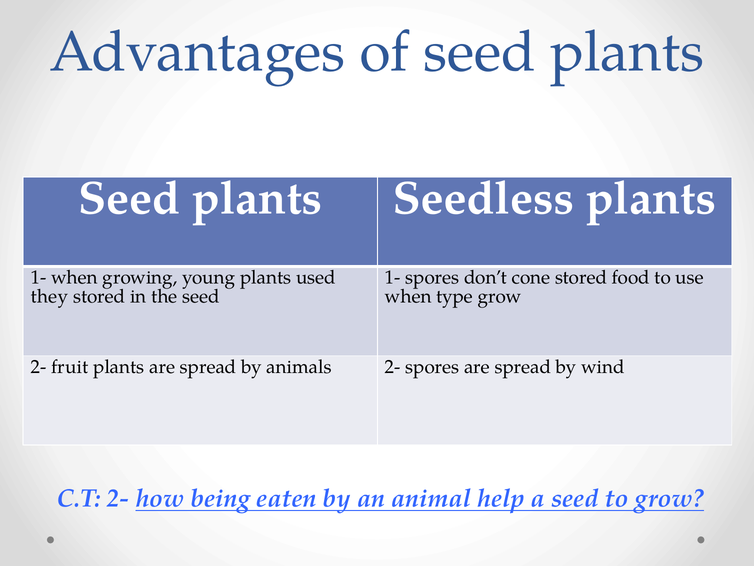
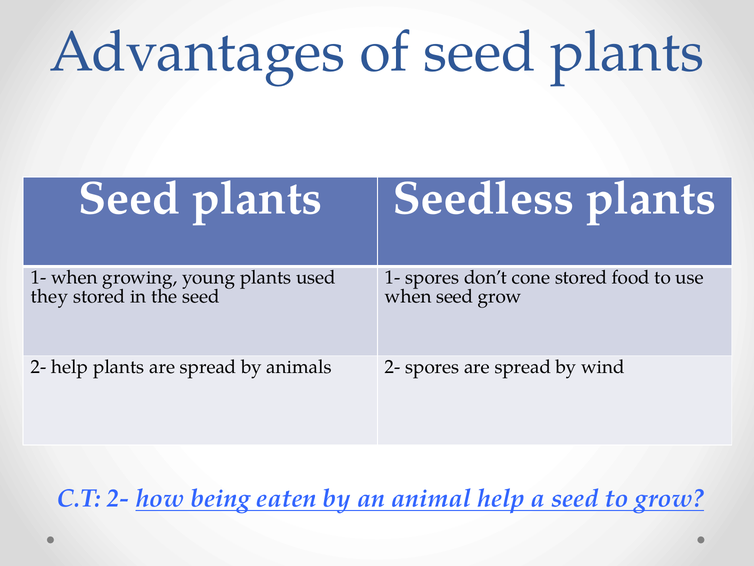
when type: type -> seed
2- fruit: fruit -> help
